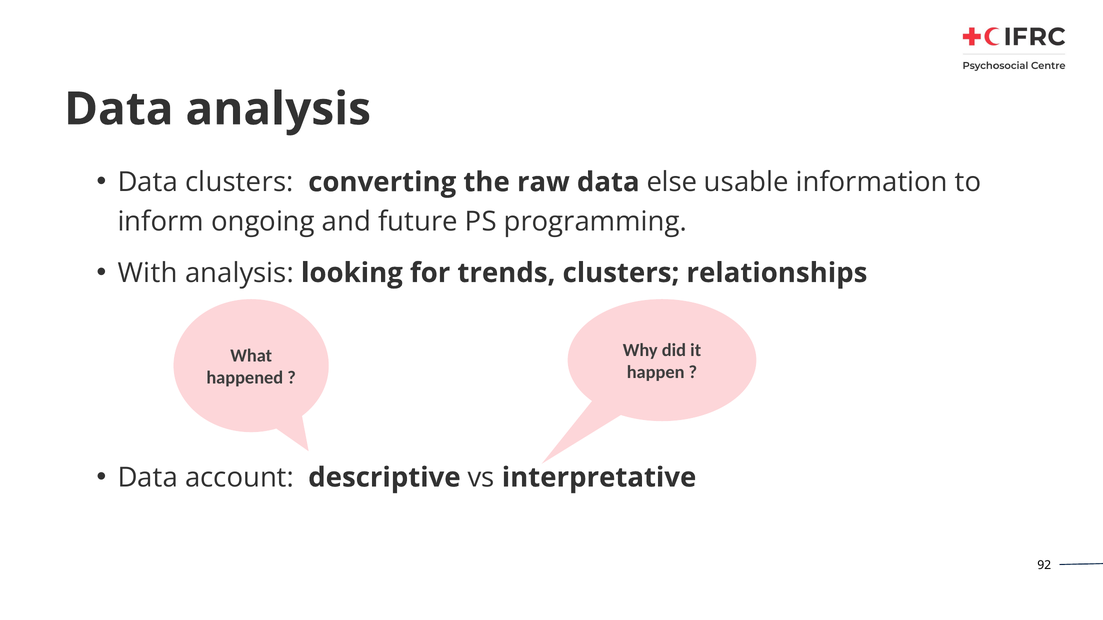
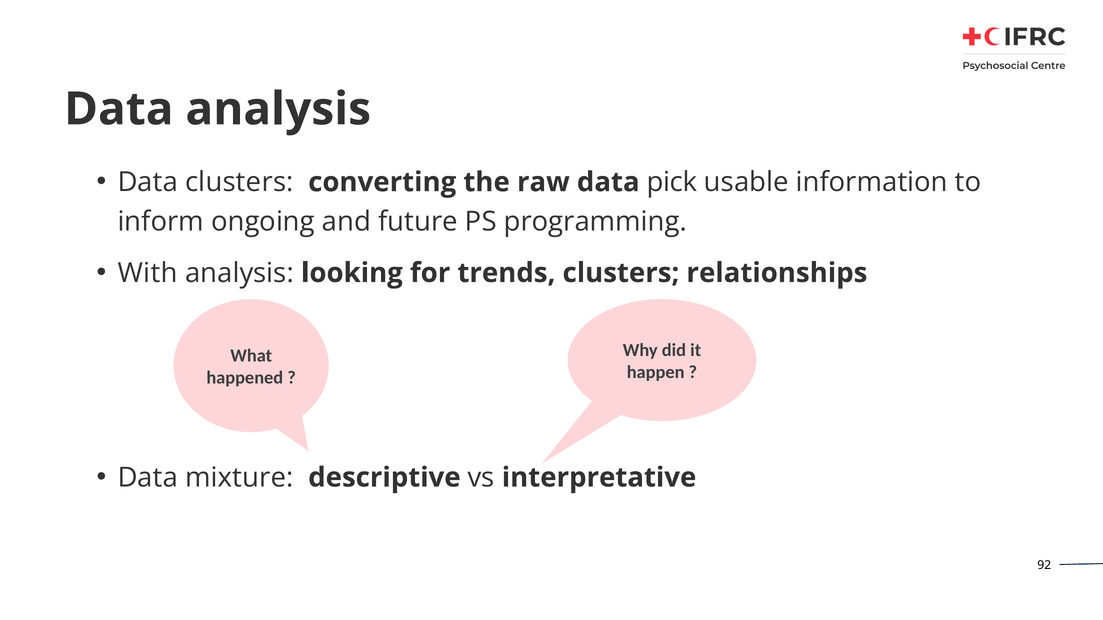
else: else -> pick
account: account -> mixture
